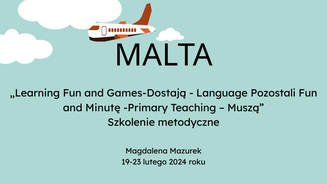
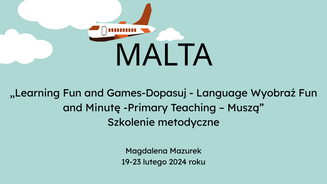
Games-Dostają: Games-Dostają -> Games-Dopasuj
Pozostali: Pozostali -> Wyobraź
